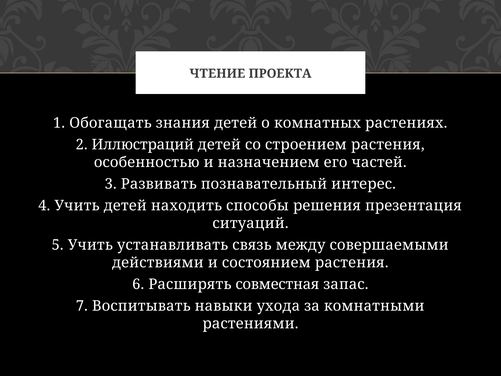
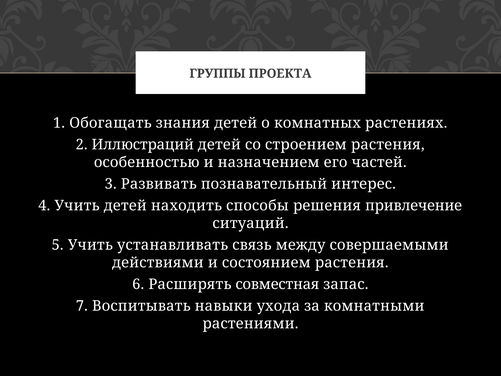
ЧТЕНИЕ: ЧТЕНИЕ -> ГРУППЫ
презентация: презентация -> привлечение
